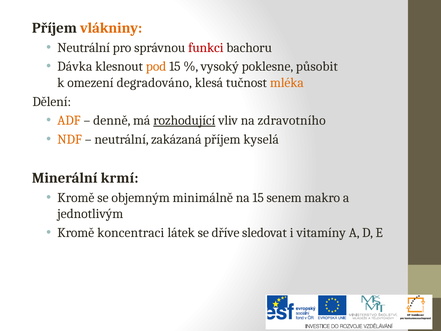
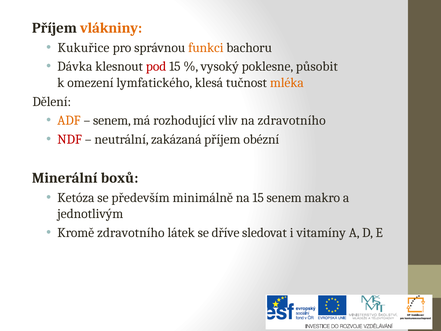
Neutrální at (84, 48): Neutrální -> Kukuřice
funkci colour: red -> orange
pod colour: orange -> red
degradováno: degradováno -> lymfatického
denně at (112, 120): denně -> senem
rozhodující underline: present -> none
NDF colour: orange -> red
kyselá: kyselá -> obézní
krmí: krmí -> boxů
Kromě at (76, 197): Kromě -> Ketóza
objemným: objemným -> především
Kromě koncentraci: koncentraci -> zdravotního
